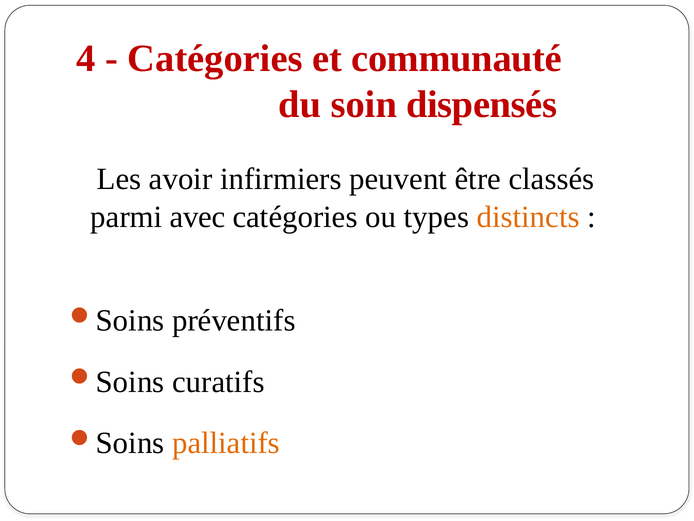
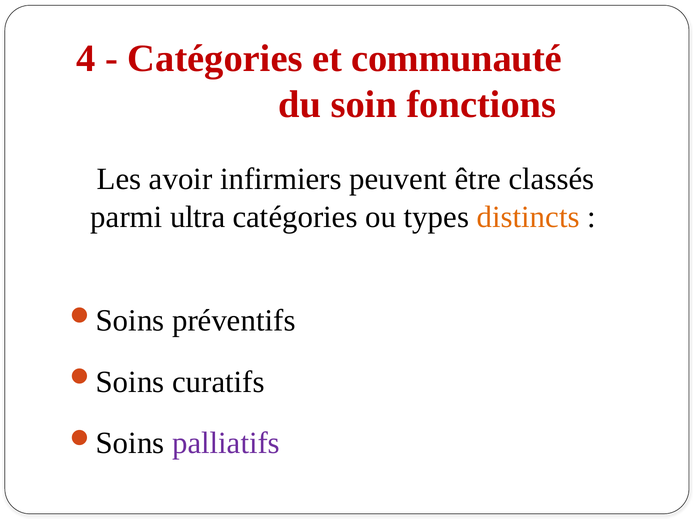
dispensés: dispensés -> fonctions
avec: avec -> ultra
palliatifs colour: orange -> purple
